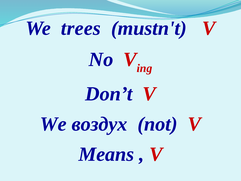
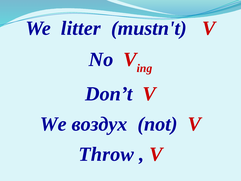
trees: trees -> litter
Means: Means -> Throw
